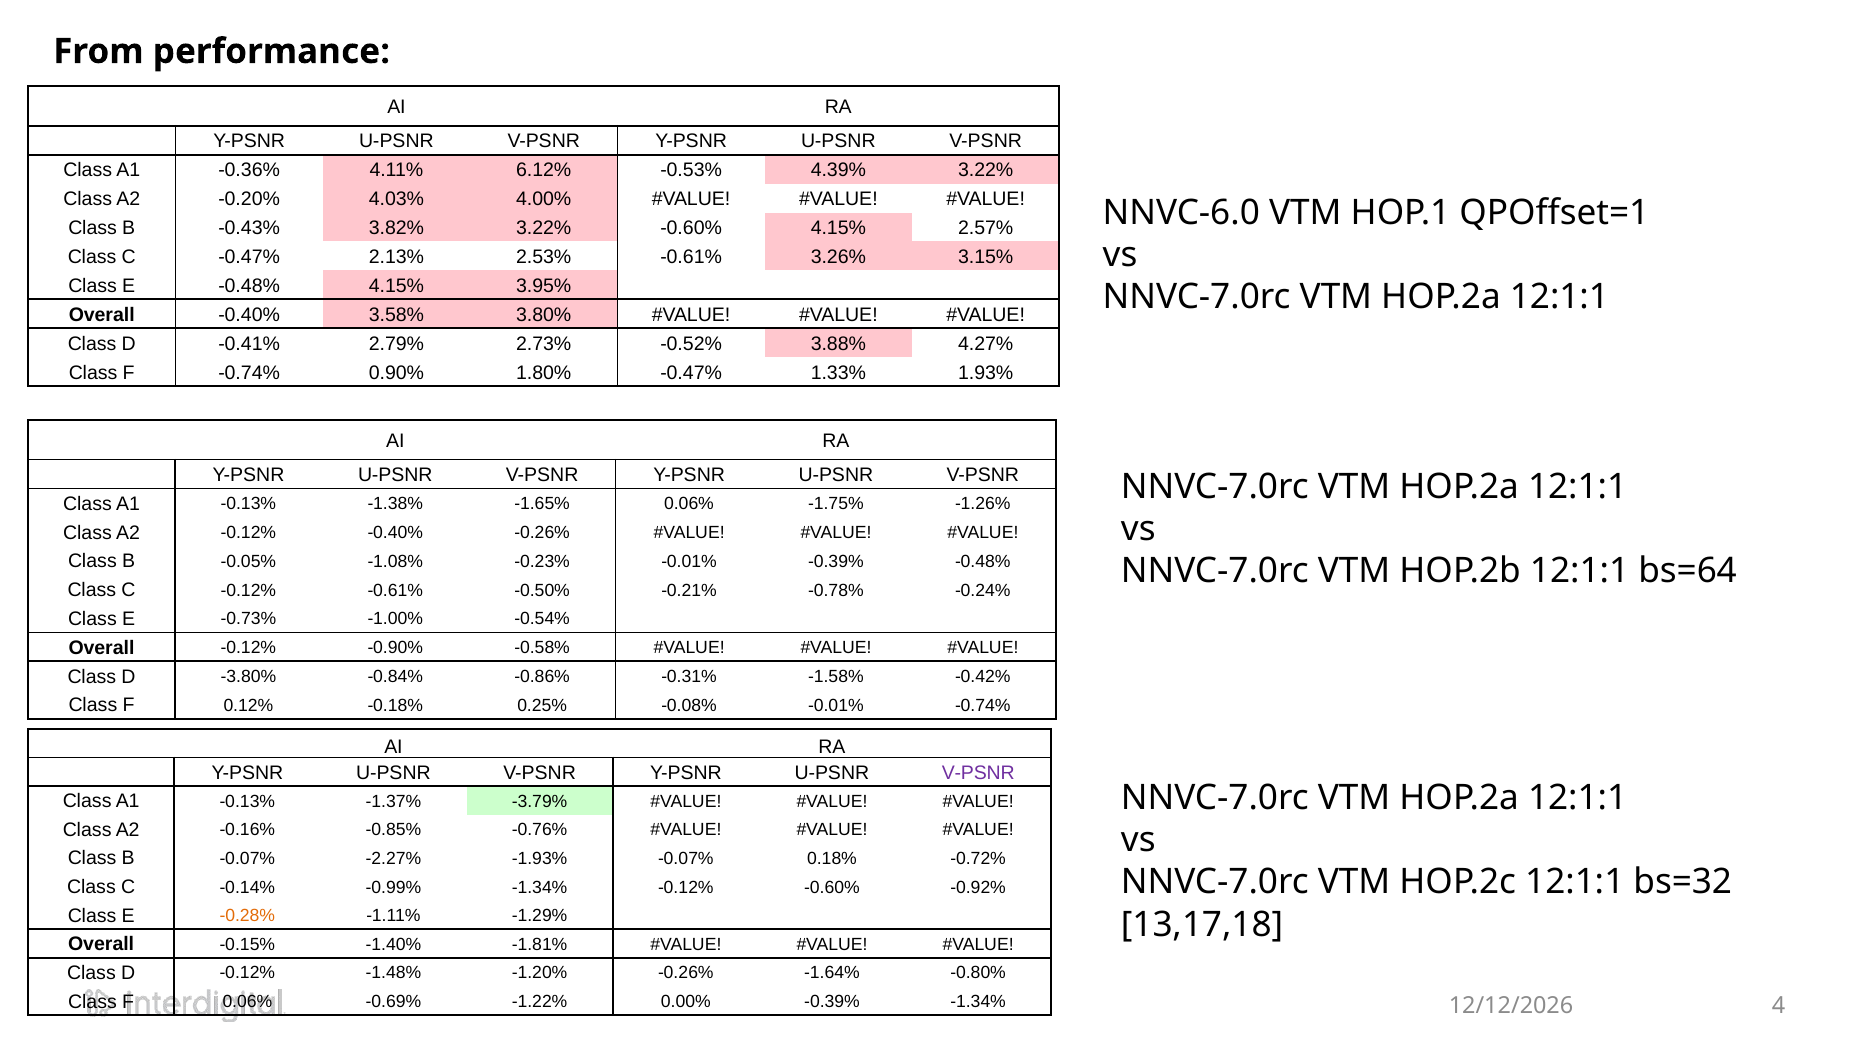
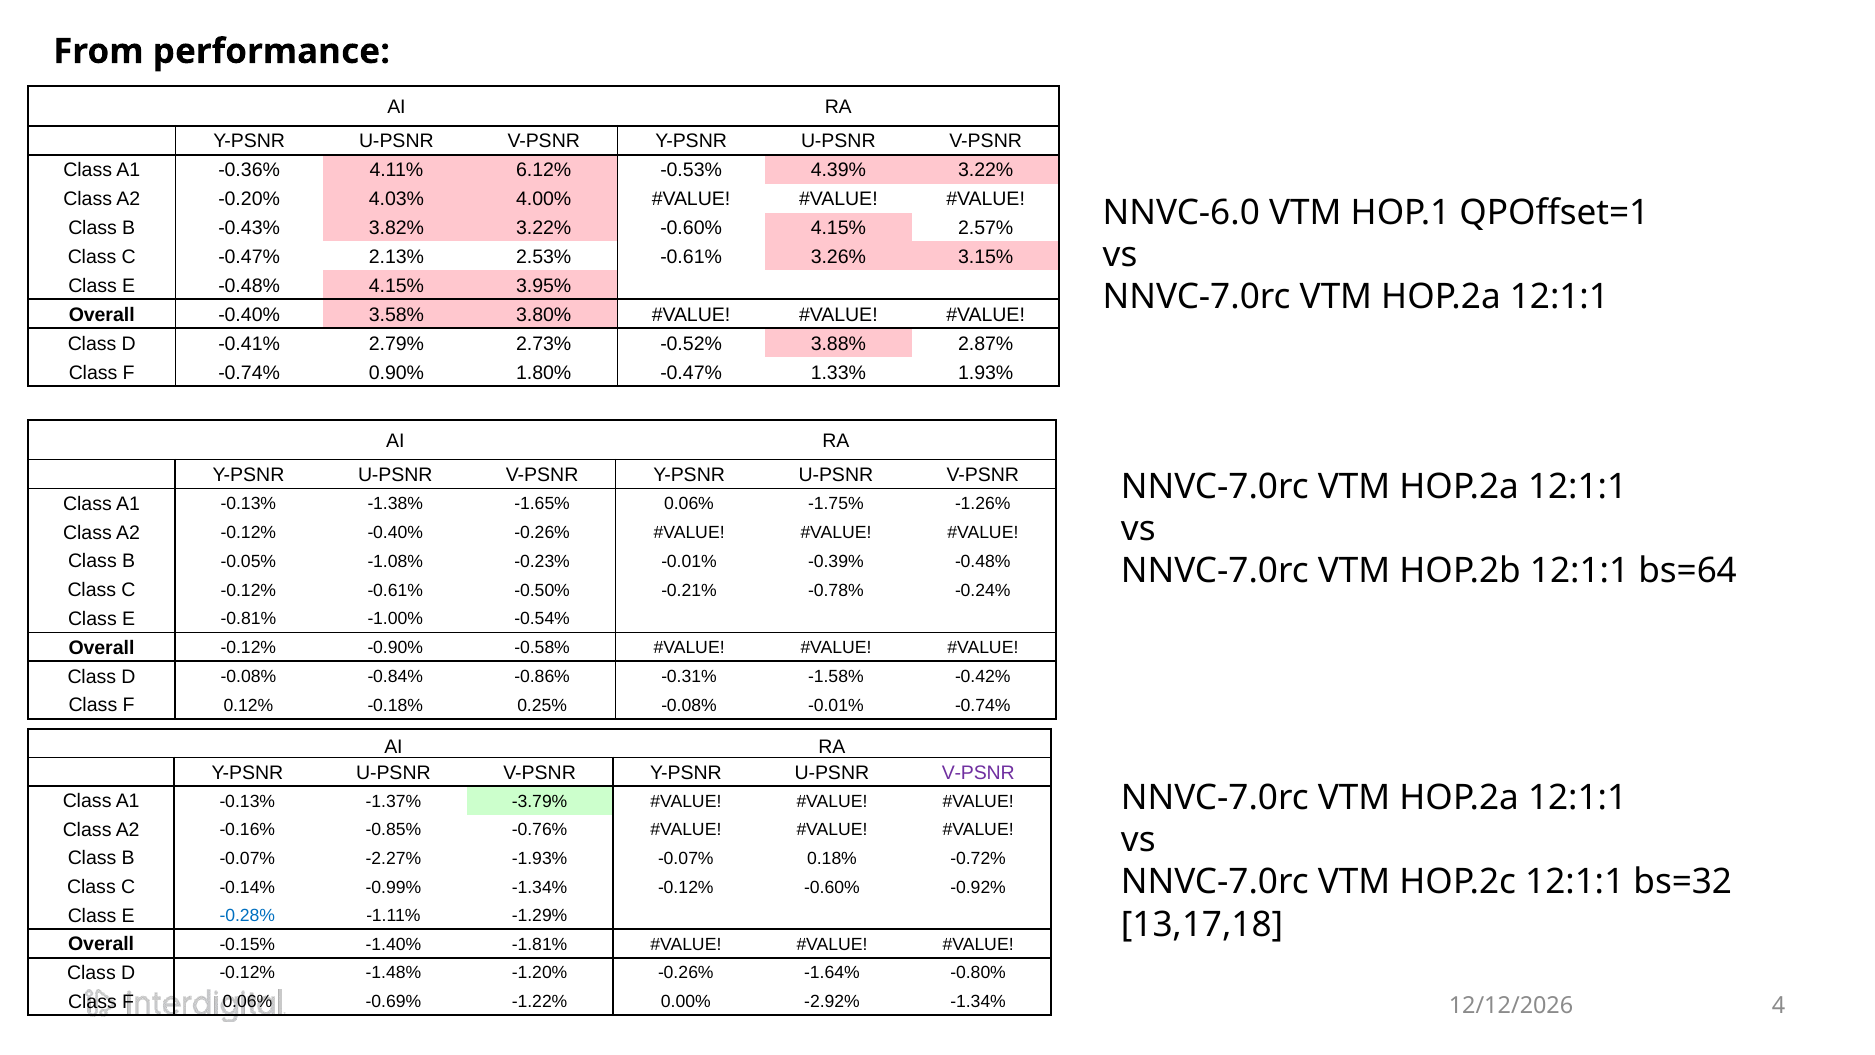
4.27%: 4.27% -> 2.87%
-0.73%: -0.73% -> -0.81%
D -3.80%: -3.80% -> -0.08%
-0.28% colour: orange -> blue
0.00% -0.39%: -0.39% -> -2.92%
